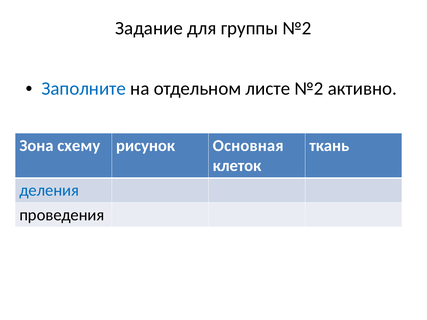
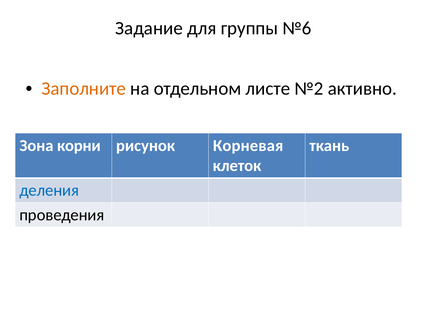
группы №2: №2 -> №6
Заполните colour: blue -> orange
схему: схему -> корни
Основная: Основная -> Корневая
